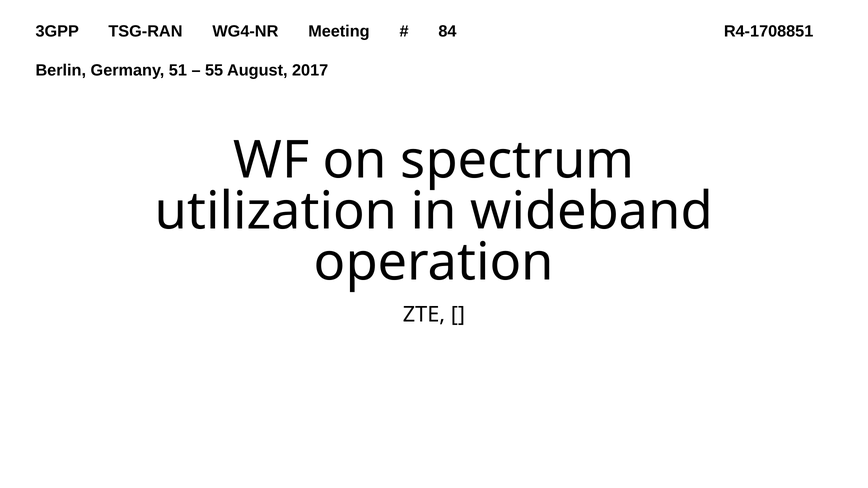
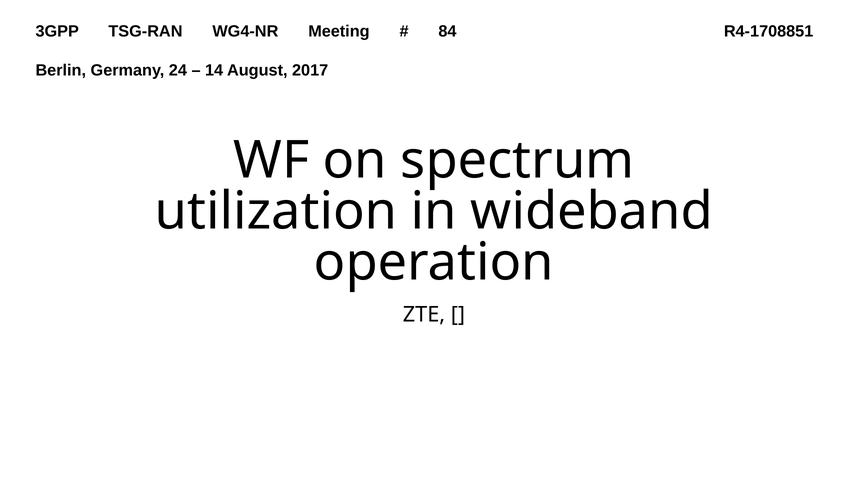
51: 51 -> 24
55: 55 -> 14
